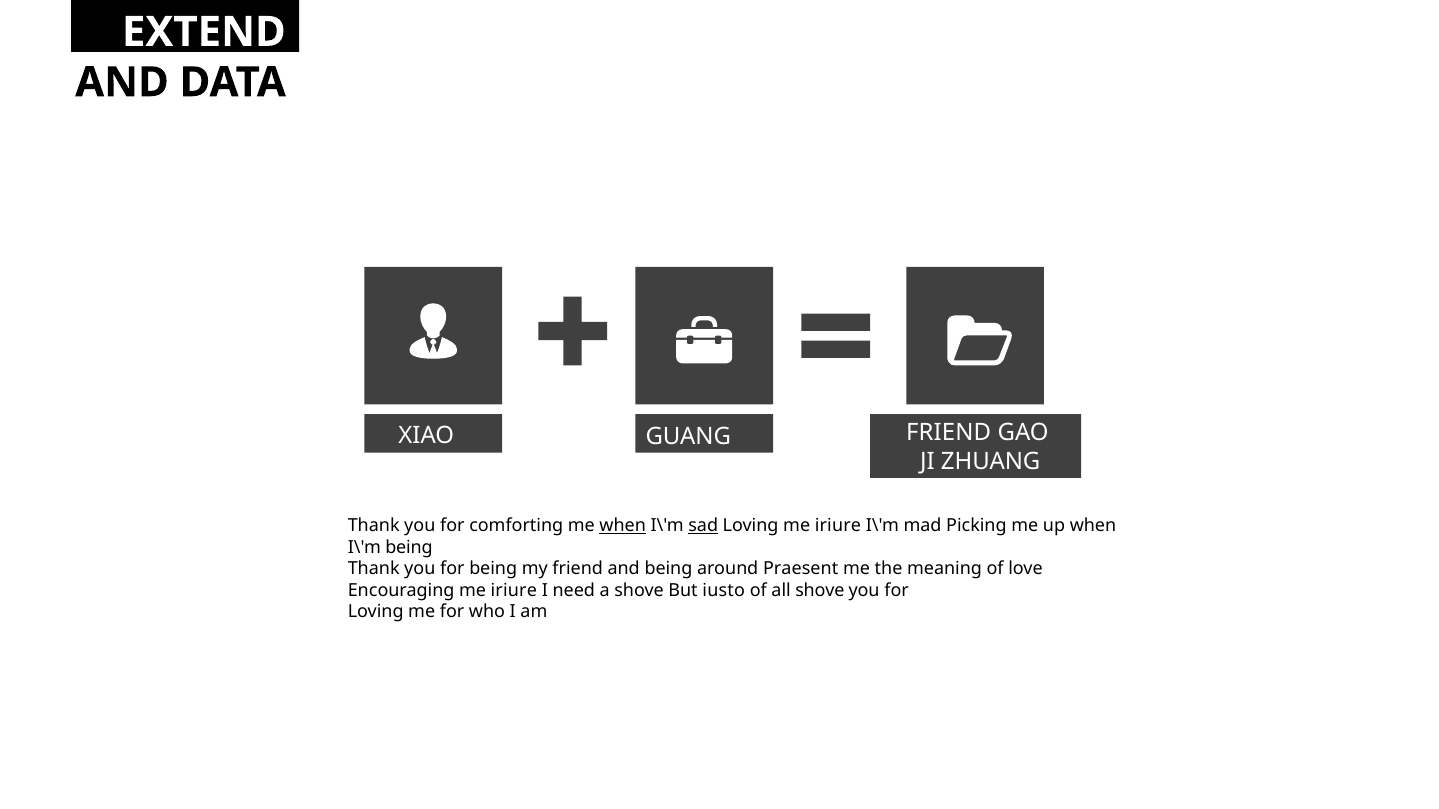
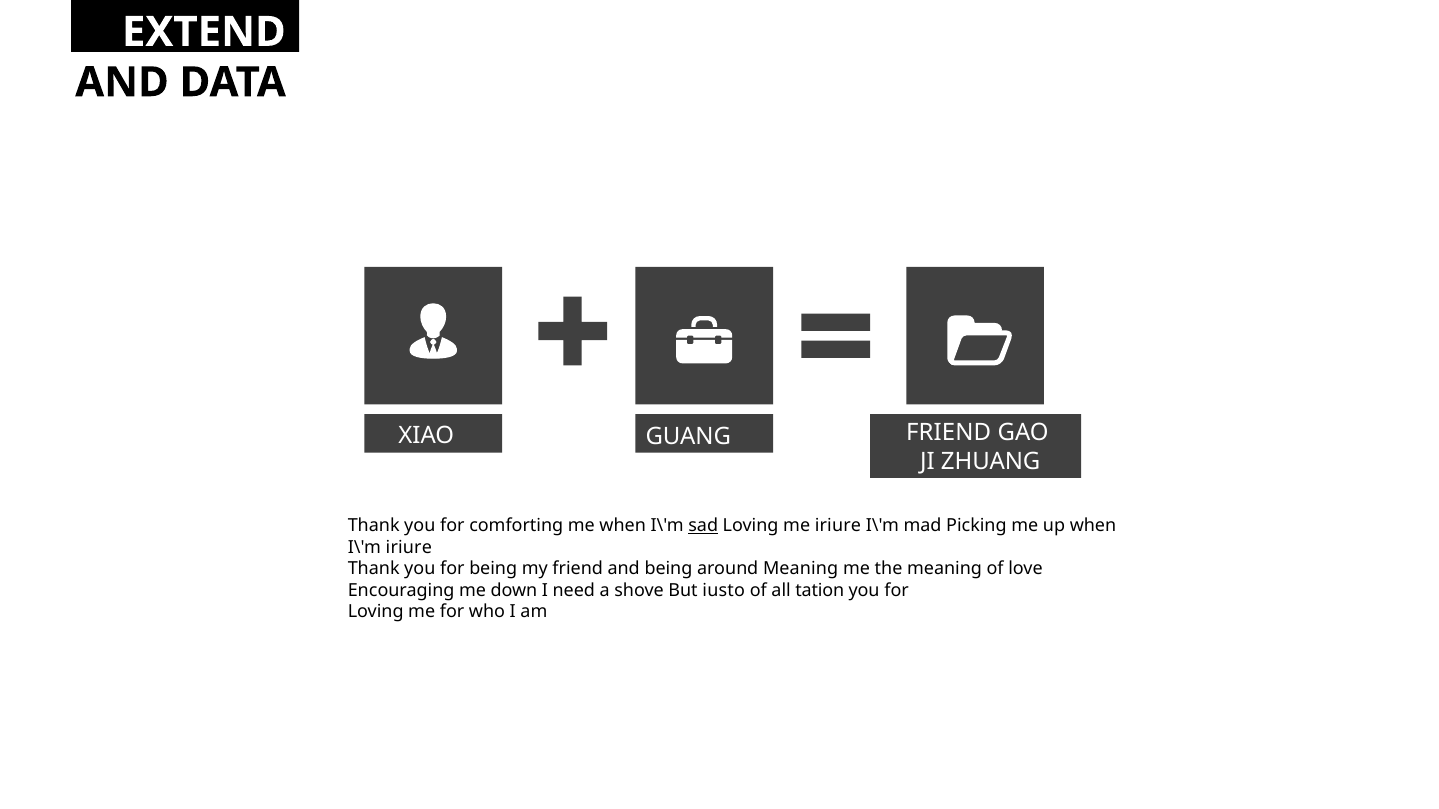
when at (623, 526) underline: present -> none
I\'m being: being -> iriure
around Praesent: Praesent -> Meaning
Encouraging me iriure: iriure -> down
all shove: shove -> tation
